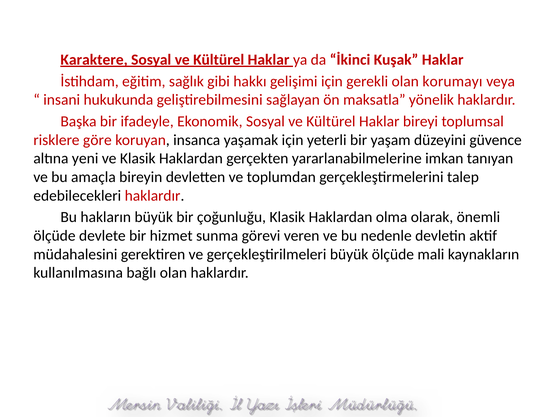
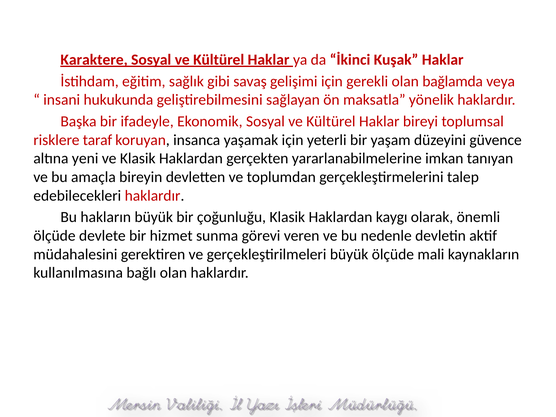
hakkı: hakkı -> savaş
korumayı: korumayı -> bağlamda
göre: göre -> taraf
olma: olma -> kaygı
